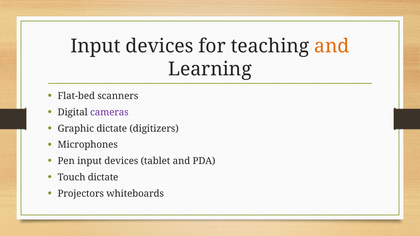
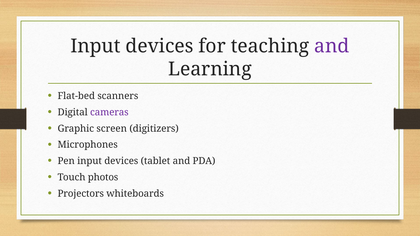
and at (332, 46) colour: orange -> purple
Graphic dictate: dictate -> screen
Touch dictate: dictate -> photos
